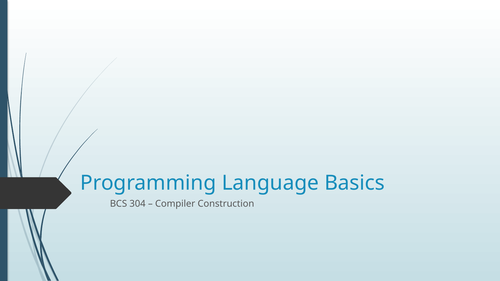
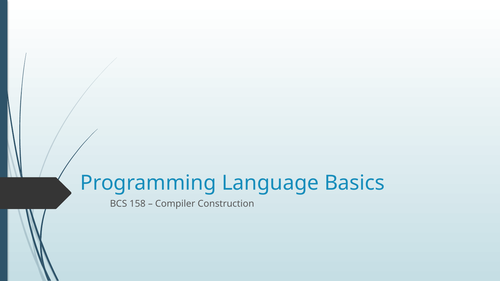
304: 304 -> 158
